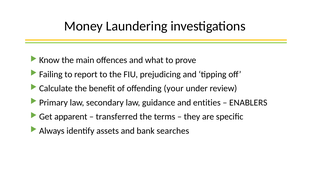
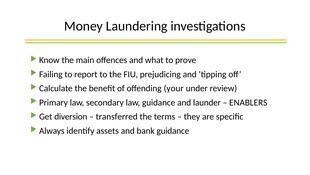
entities: entities -> launder
apparent: apparent -> diversion
bank searches: searches -> guidance
